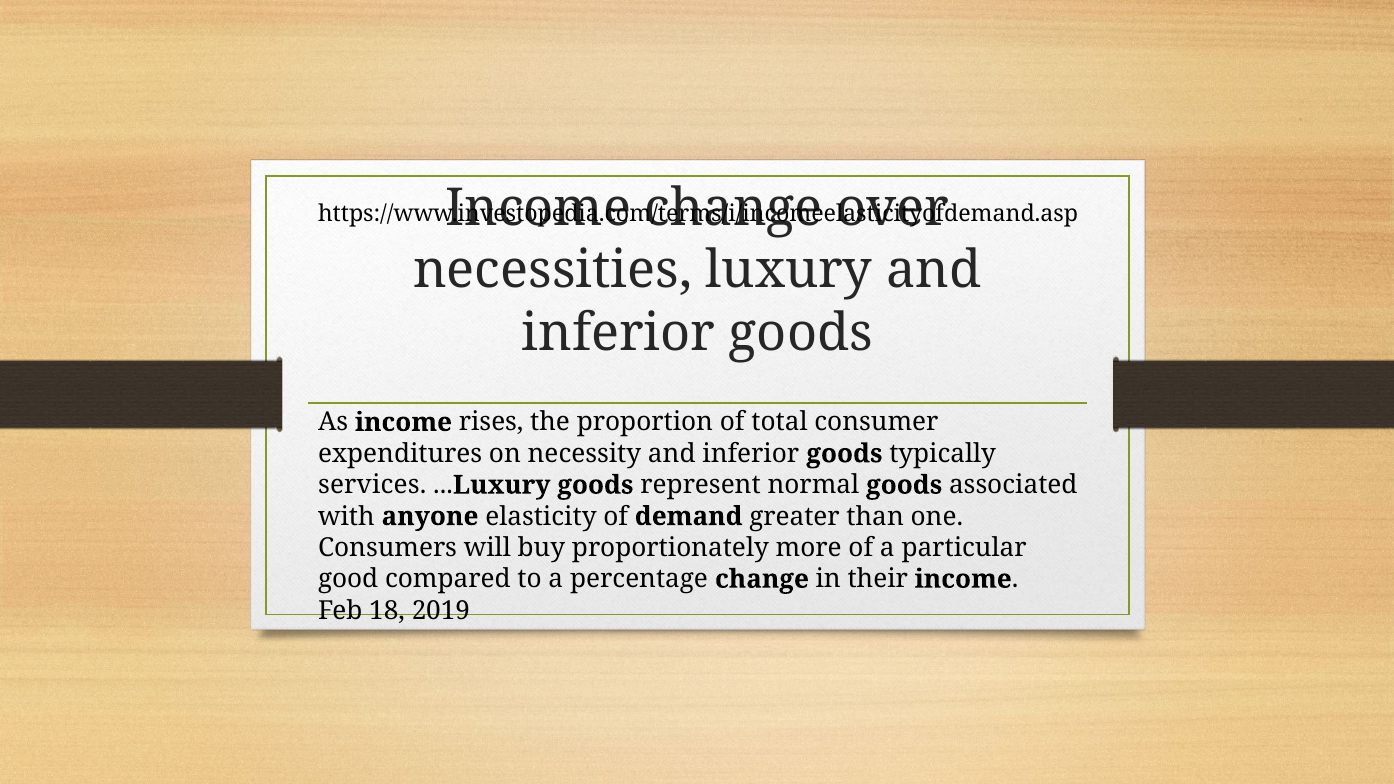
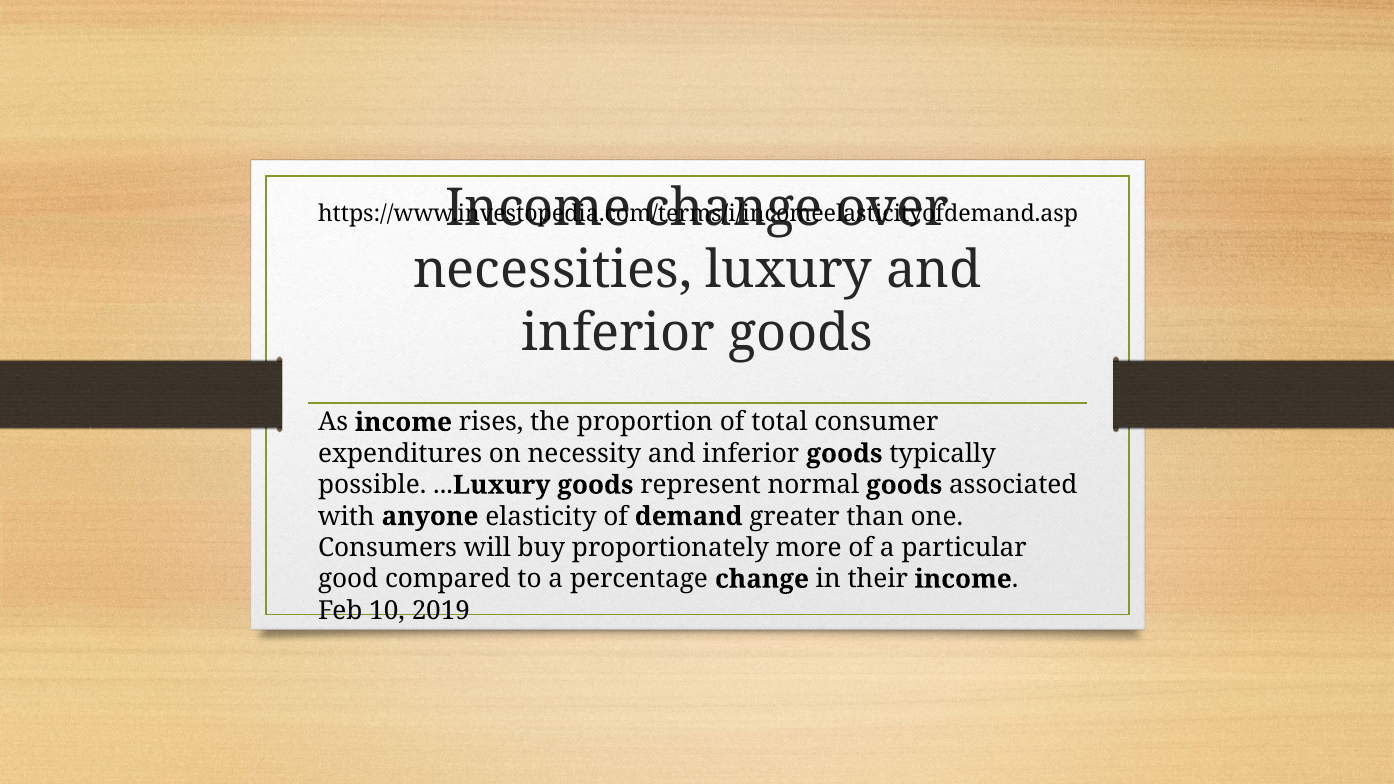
services: services -> possible
18: 18 -> 10
